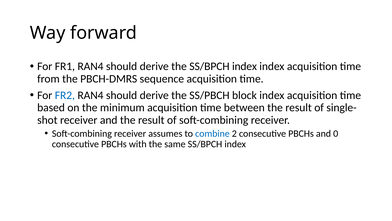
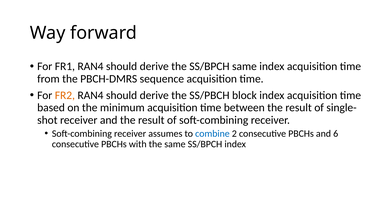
the SS/BPCH index: index -> same
FR2 colour: blue -> orange
0: 0 -> 6
